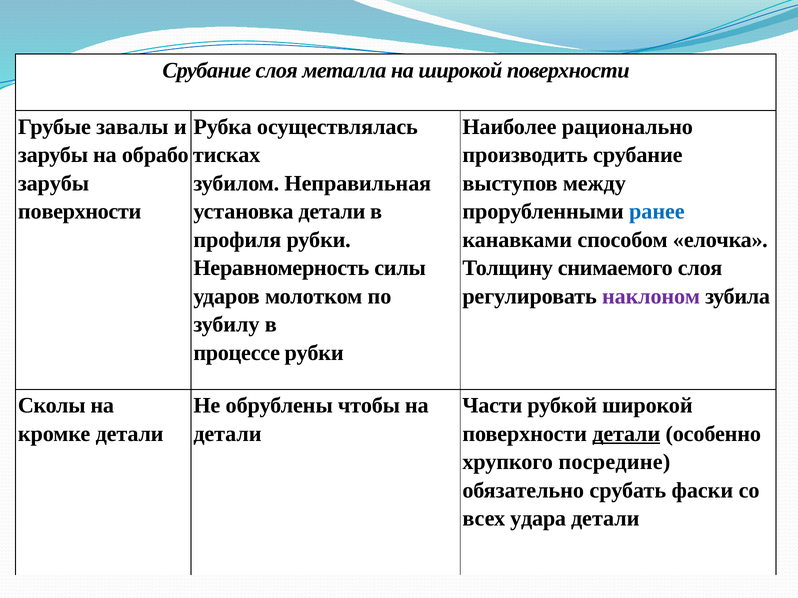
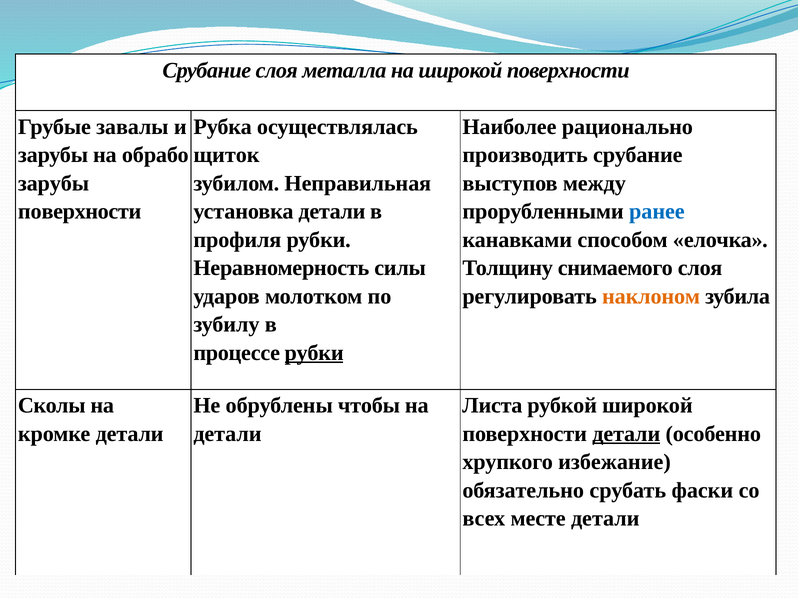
тисках: тисках -> щиток
наклоном colour: purple -> orange
рубки at (314, 353) underline: none -> present
Части: Части -> Листа
посредине: посредине -> избежание
удара: удара -> месте
